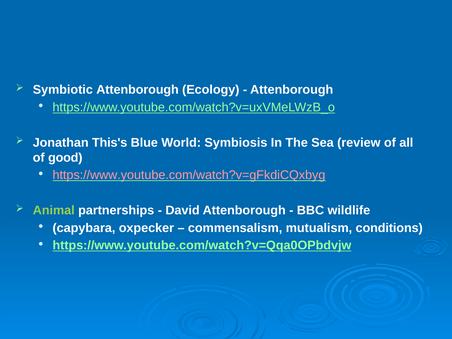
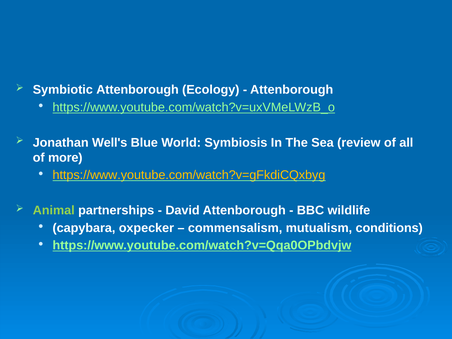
This's: This's -> Well's
good: good -> more
https://www.youtube.com/watch?v=gFkdiCQxbyg colour: pink -> yellow
